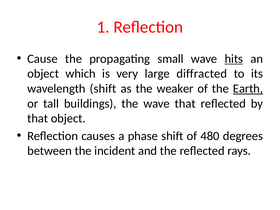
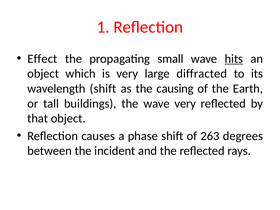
Cause: Cause -> Effect
weaker: weaker -> causing
Earth underline: present -> none
wave that: that -> very
480: 480 -> 263
